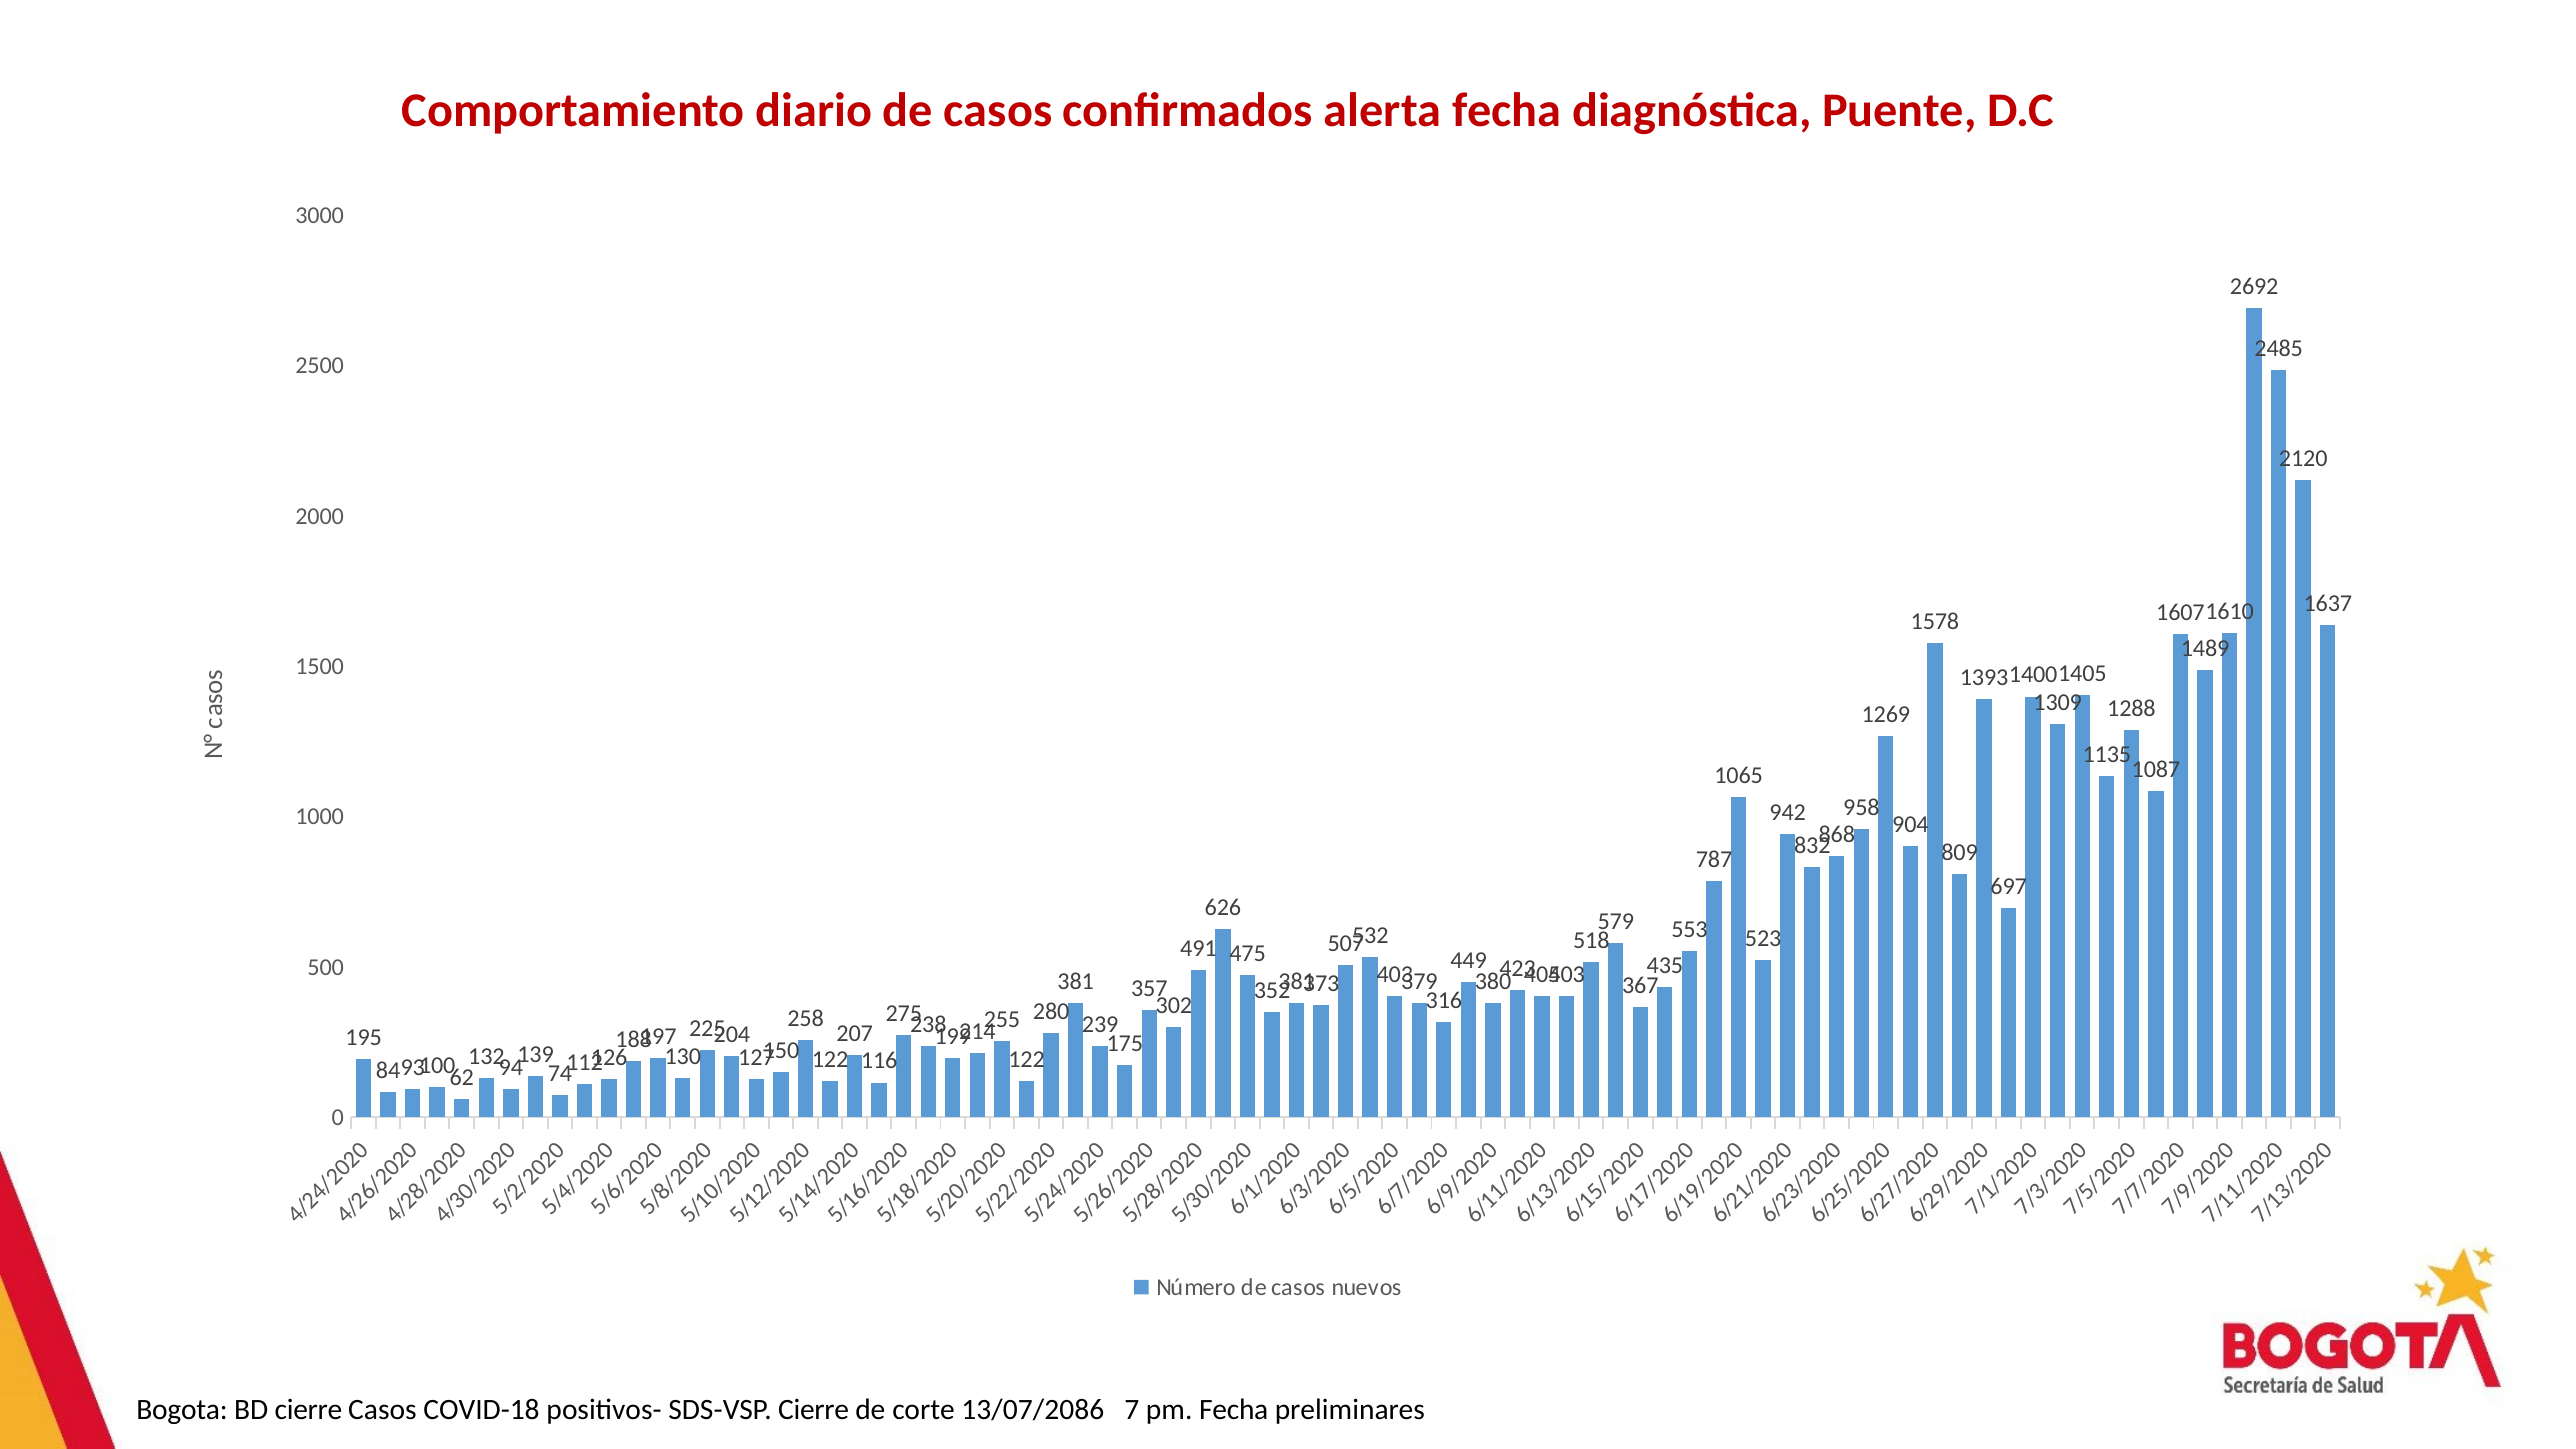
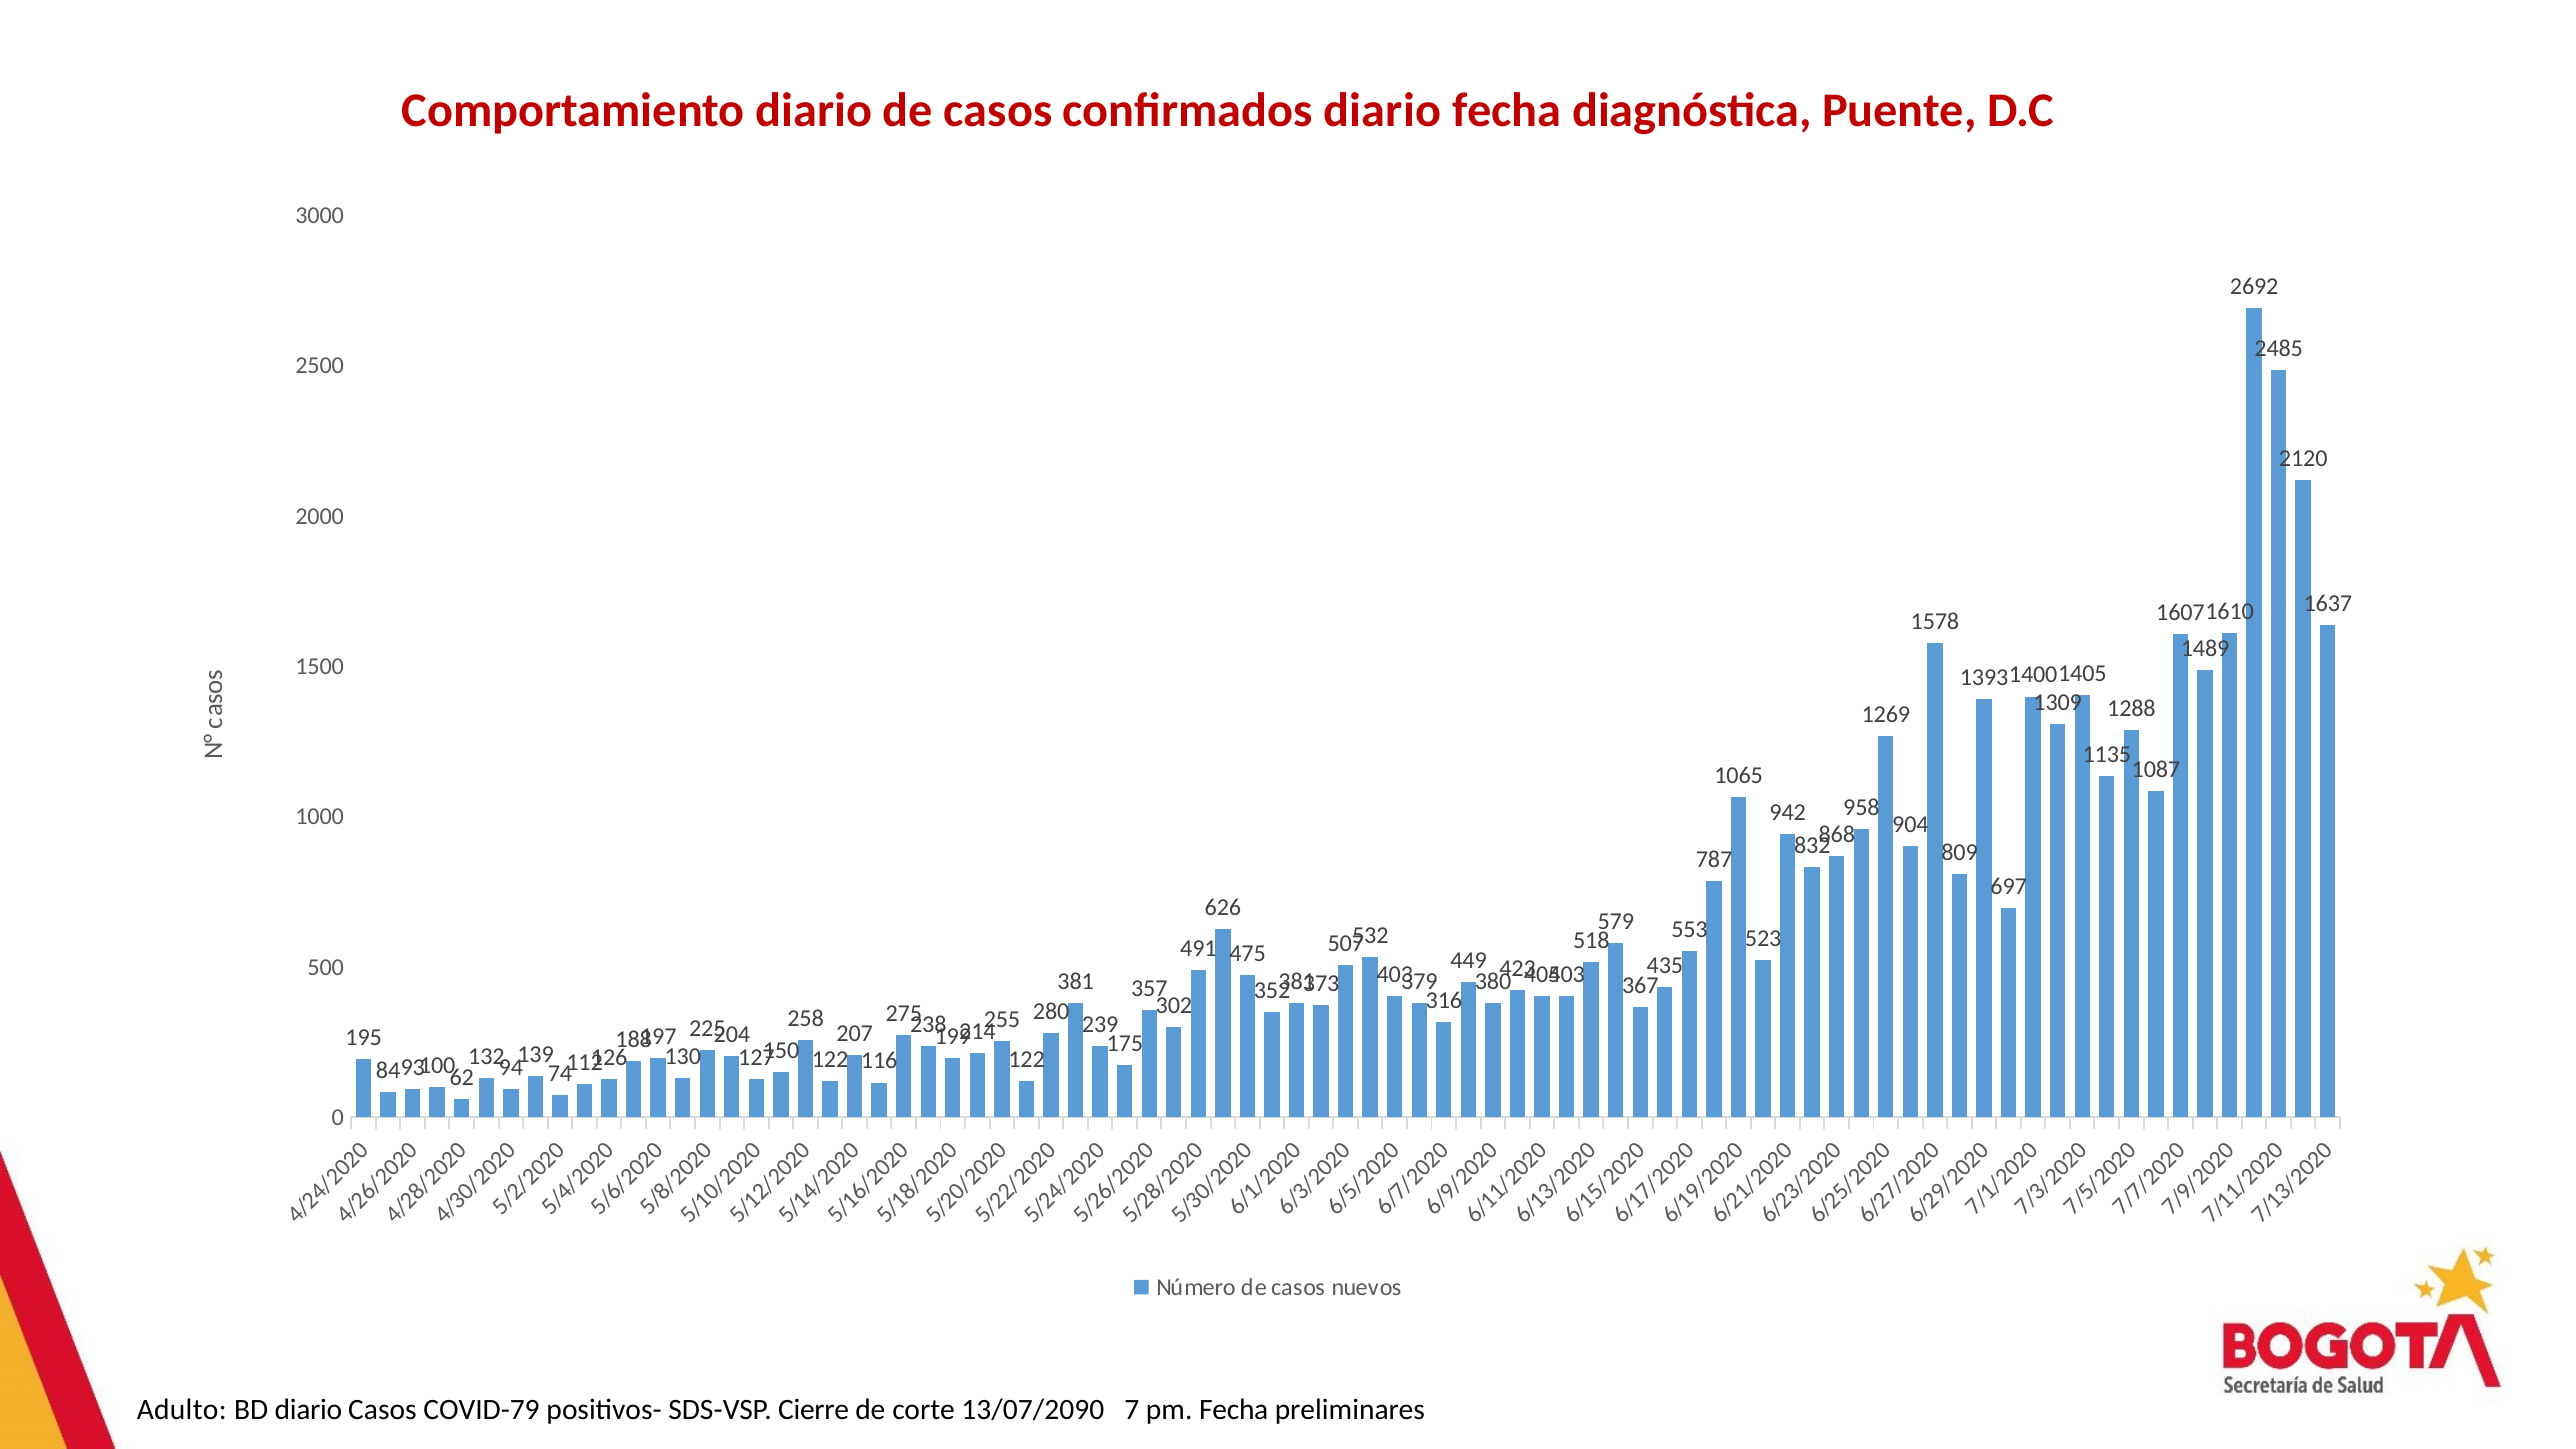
confirmados alerta: alerta -> diario
Bogota: Bogota -> Adulto
BD cierre: cierre -> diario
COVID-18: COVID-18 -> COVID-79
13/07/2086: 13/07/2086 -> 13/07/2090
